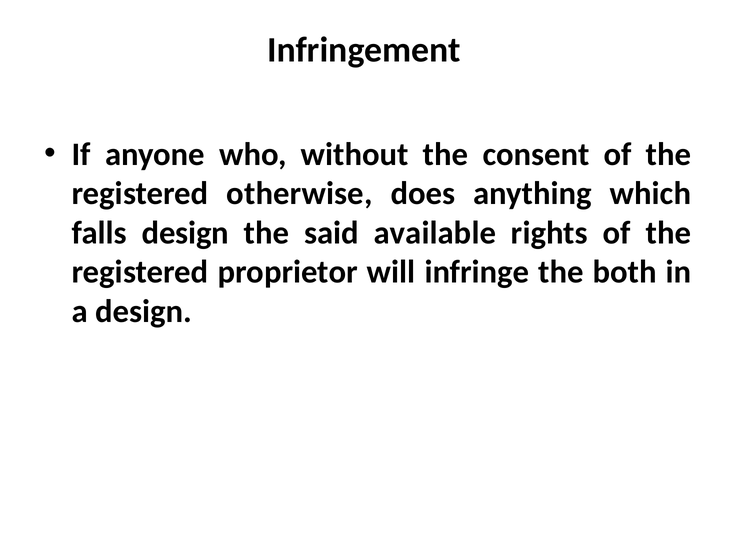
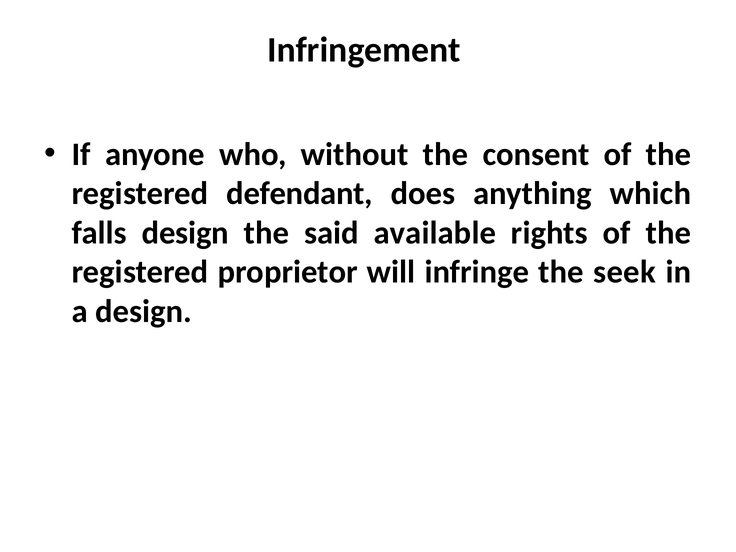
otherwise: otherwise -> defendant
both: both -> seek
